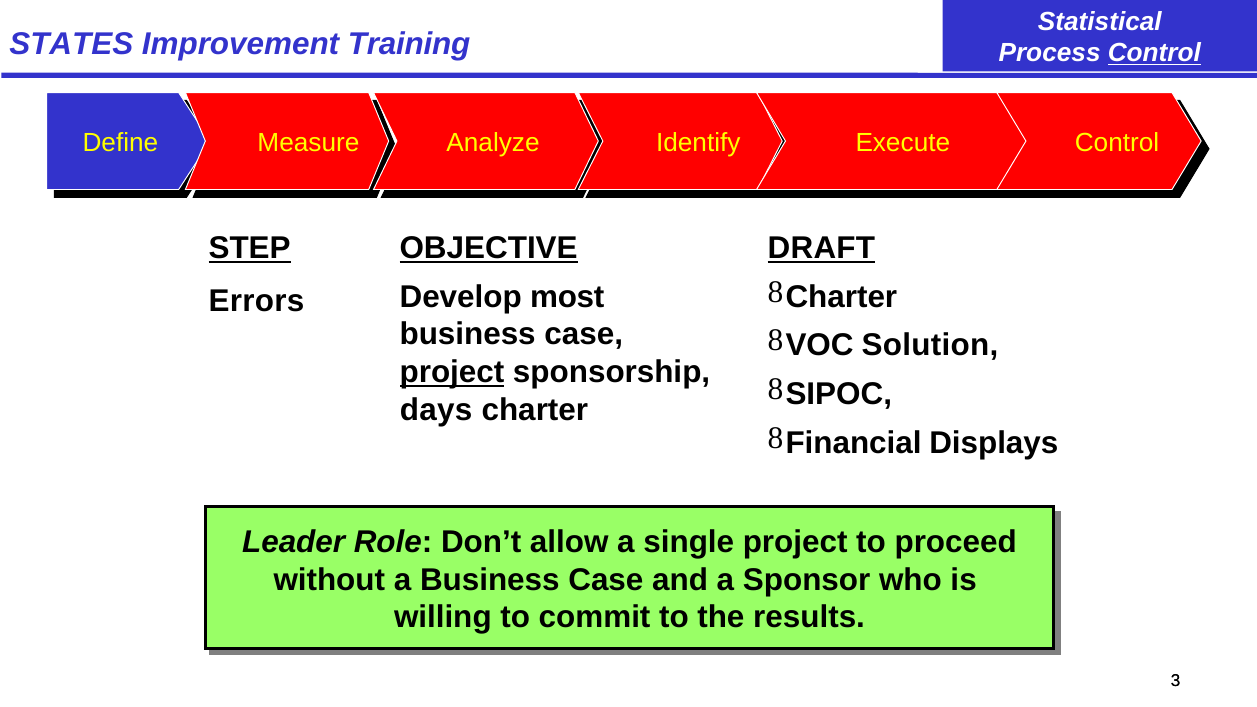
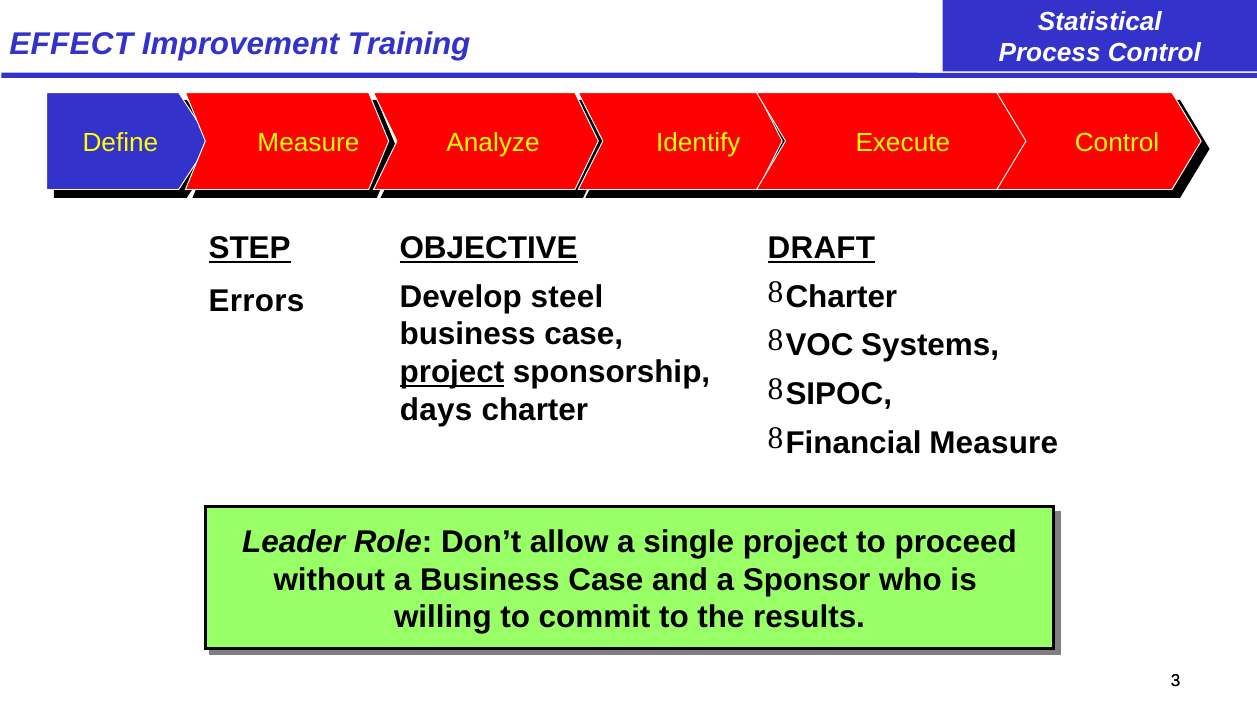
STATES: STATES -> EFFECT
Control at (1154, 53) underline: present -> none
most: most -> steel
Solution: Solution -> Systems
Displays at (994, 443): Displays -> Measure
